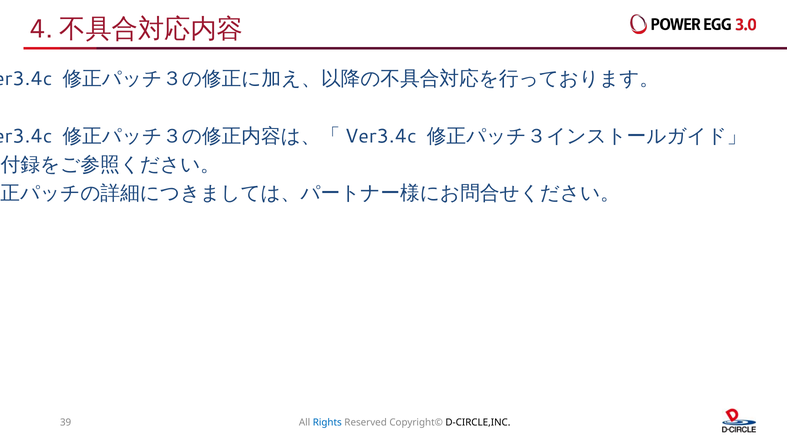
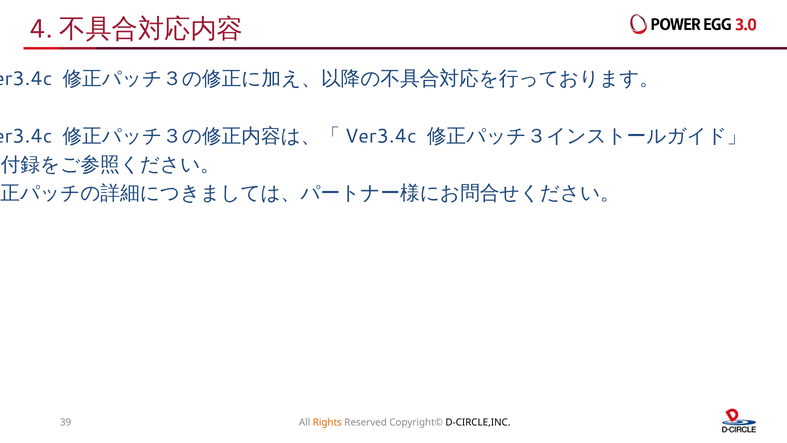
Rights colour: blue -> orange
